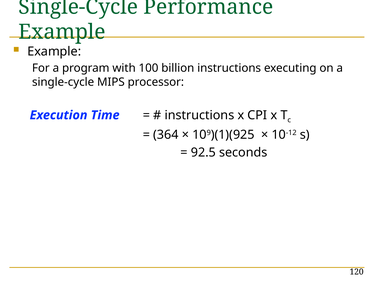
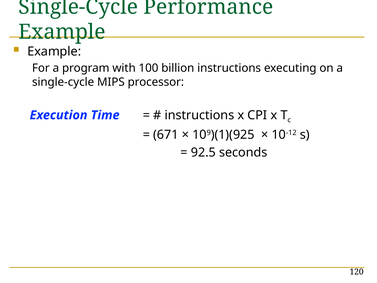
364: 364 -> 671
